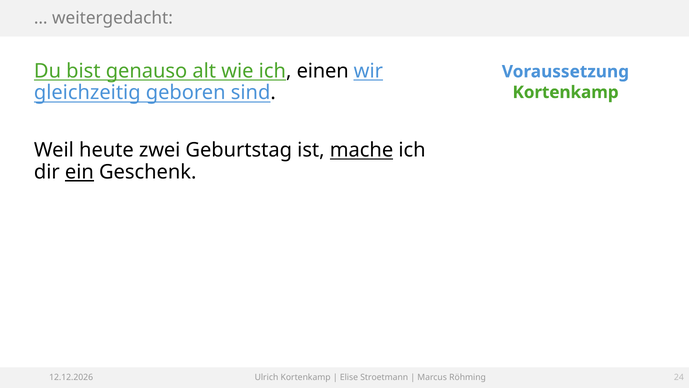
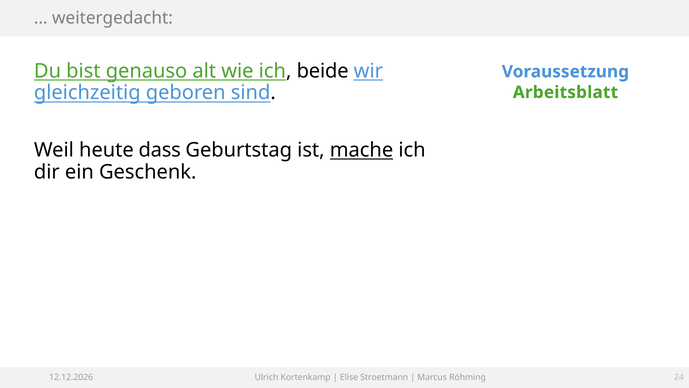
einen: einen -> beide
Kortenkamp at (566, 92): Kortenkamp -> Arbeitsblatt
zwei: zwei -> dass
ein underline: present -> none
